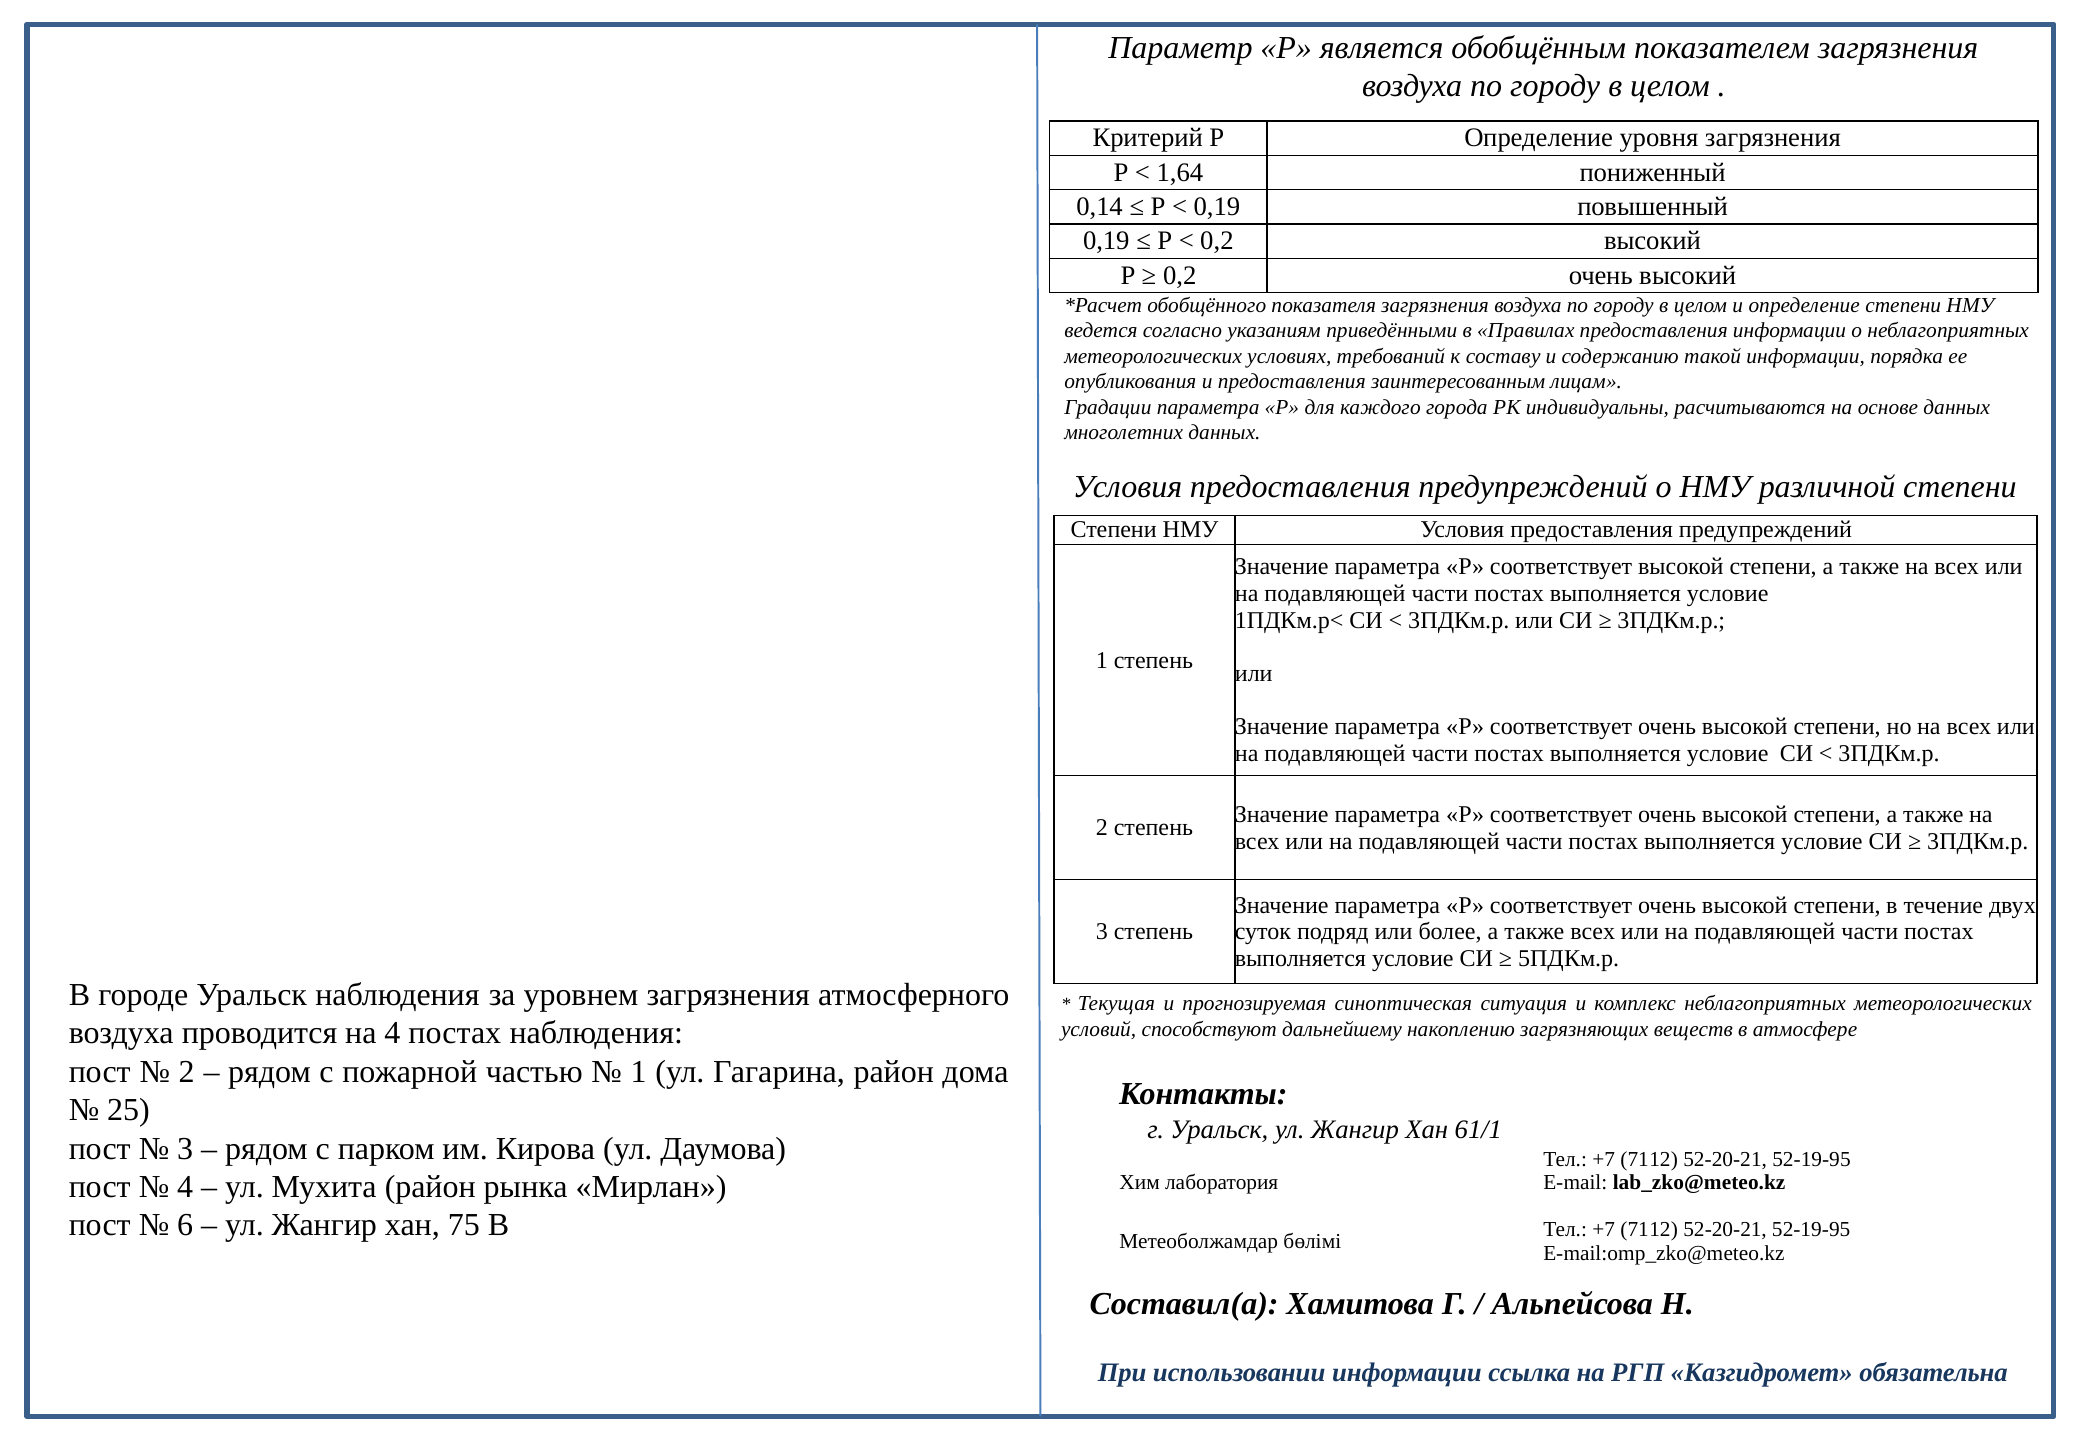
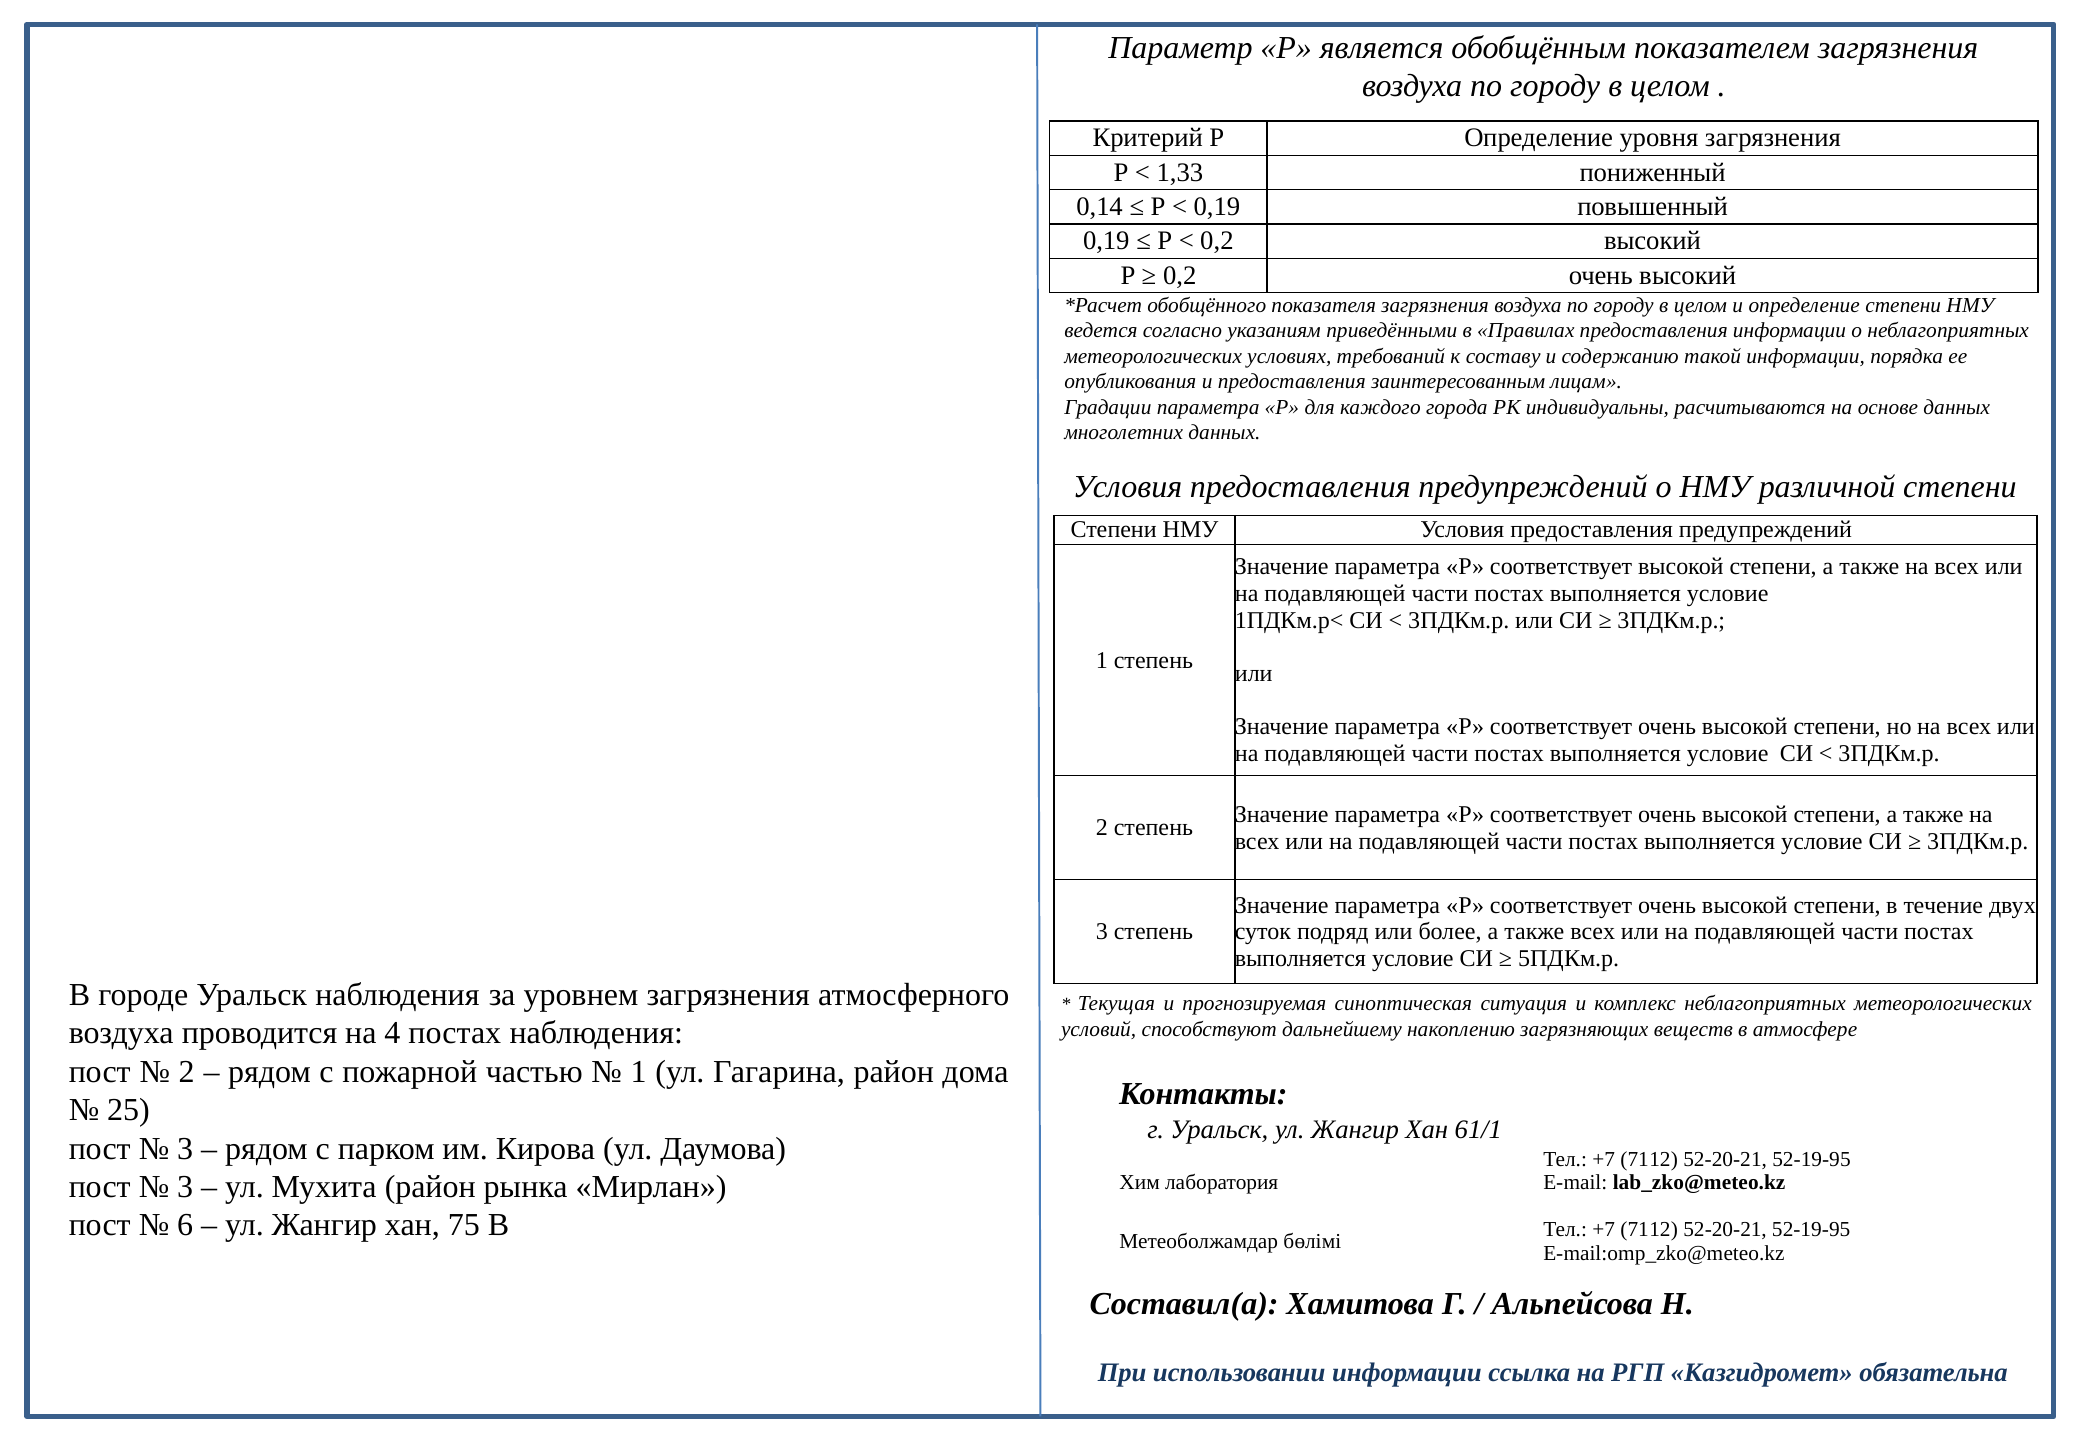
1,64: 1,64 -> 1,33
4 at (185, 1187): 4 -> 3
